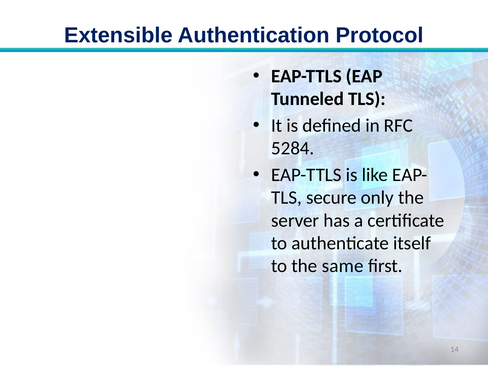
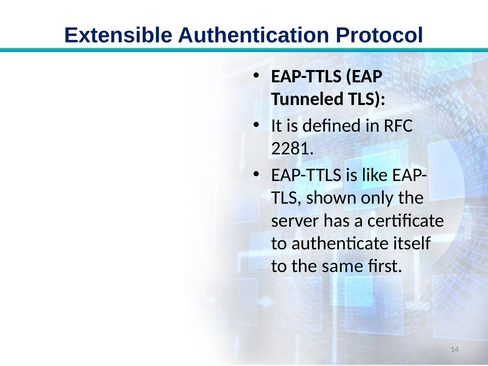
5284: 5284 -> 2281
secure: secure -> shown
